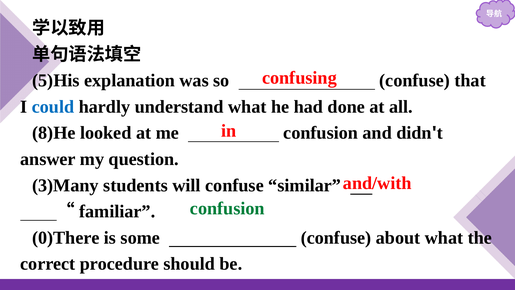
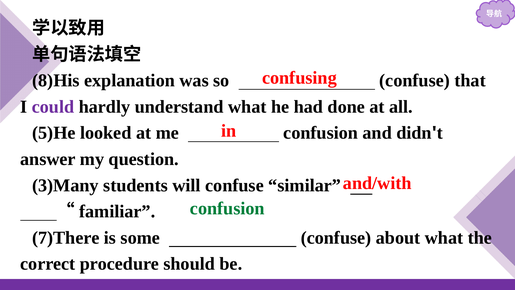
5)His: 5)His -> 8)His
could colour: blue -> purple
8)He: 8)He -> 5)He
0)There: 0)There -> 7)There
